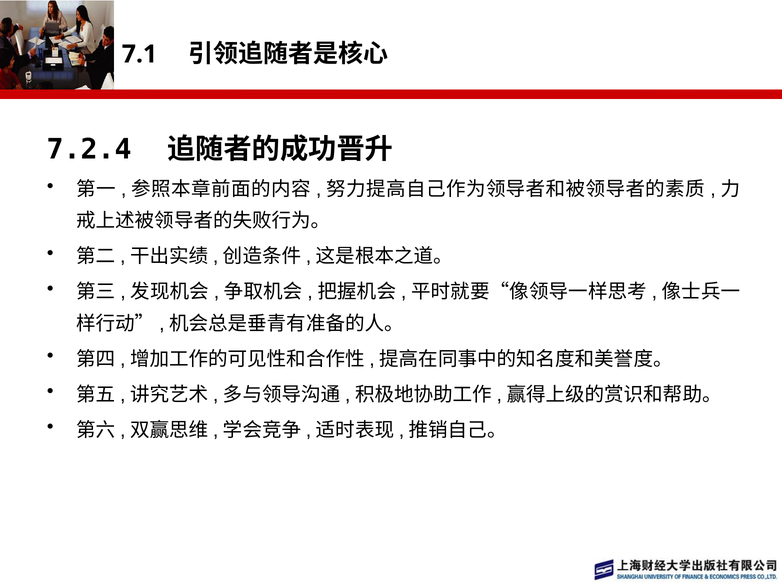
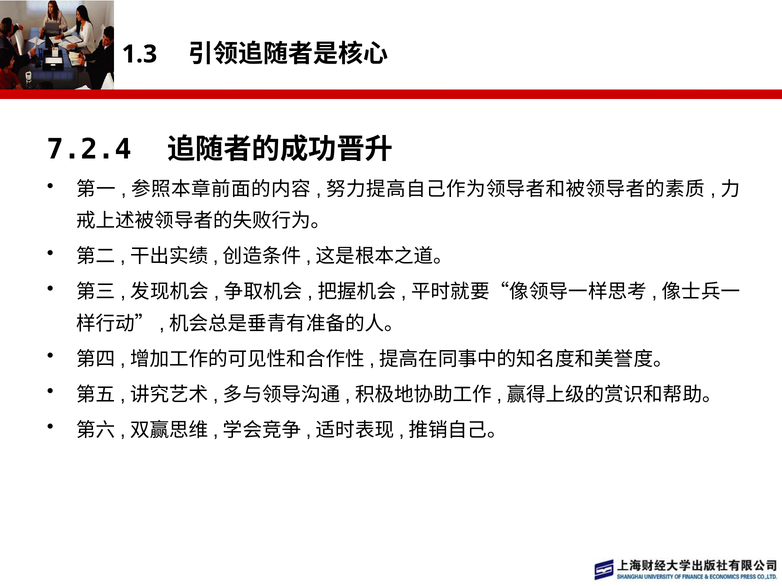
7.1: 7.1 -> 1.3
